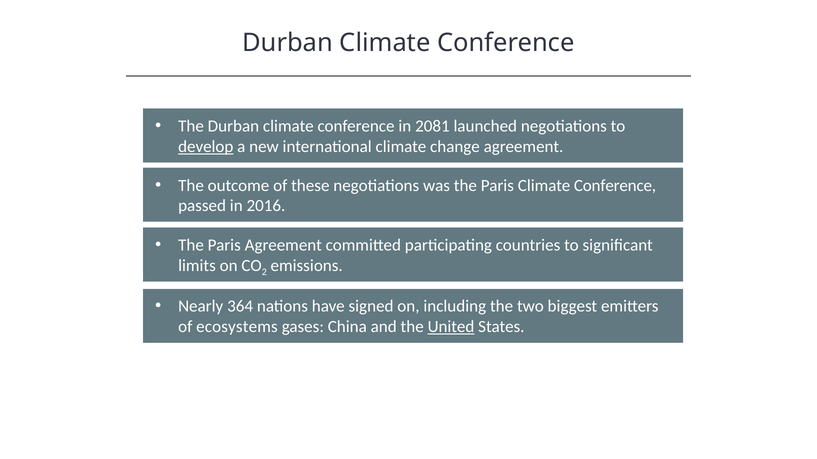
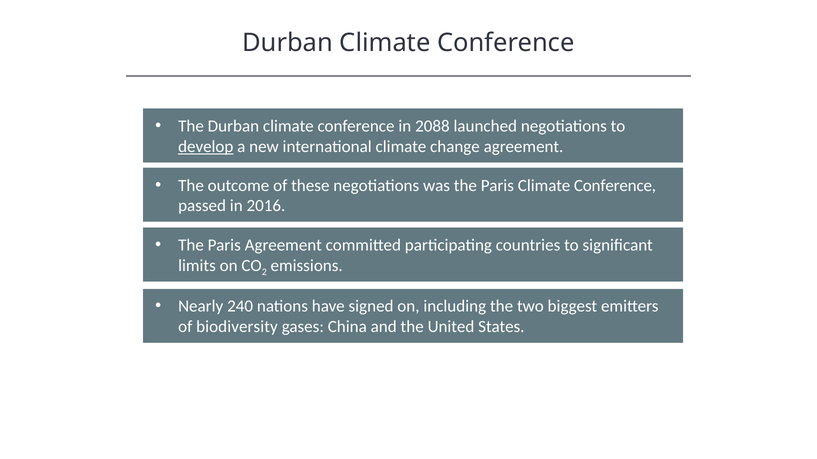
2081: 2081 -> 2088
364: 364 -> 240
ecosystems: ecosystems -> biodiversity
United underline: present -> none
